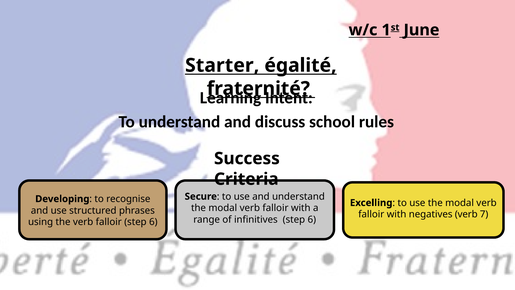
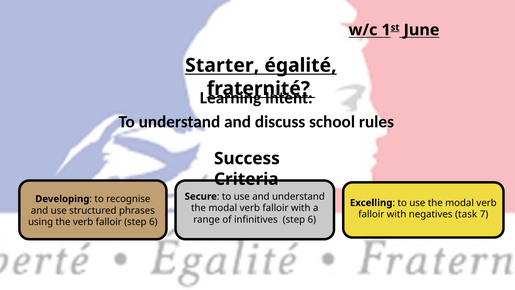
negatives verb: verb -> task
